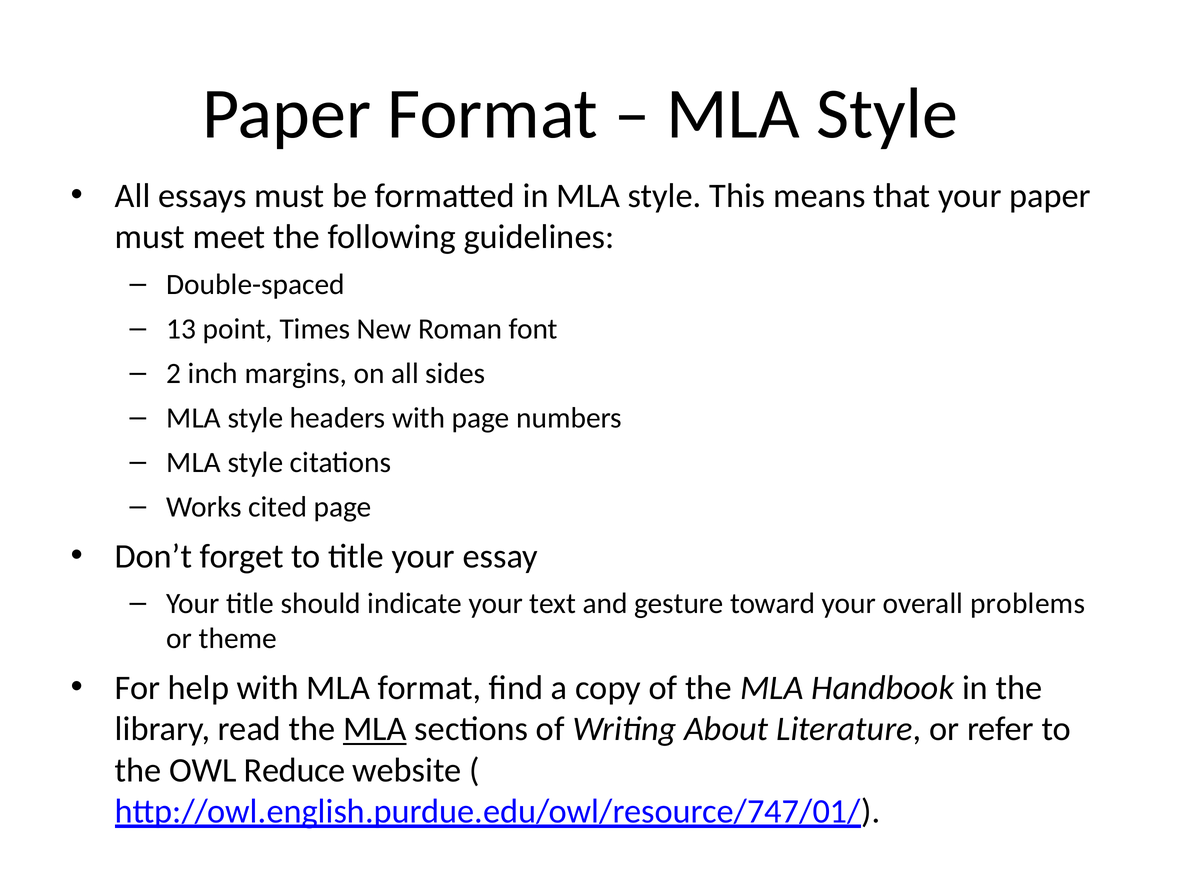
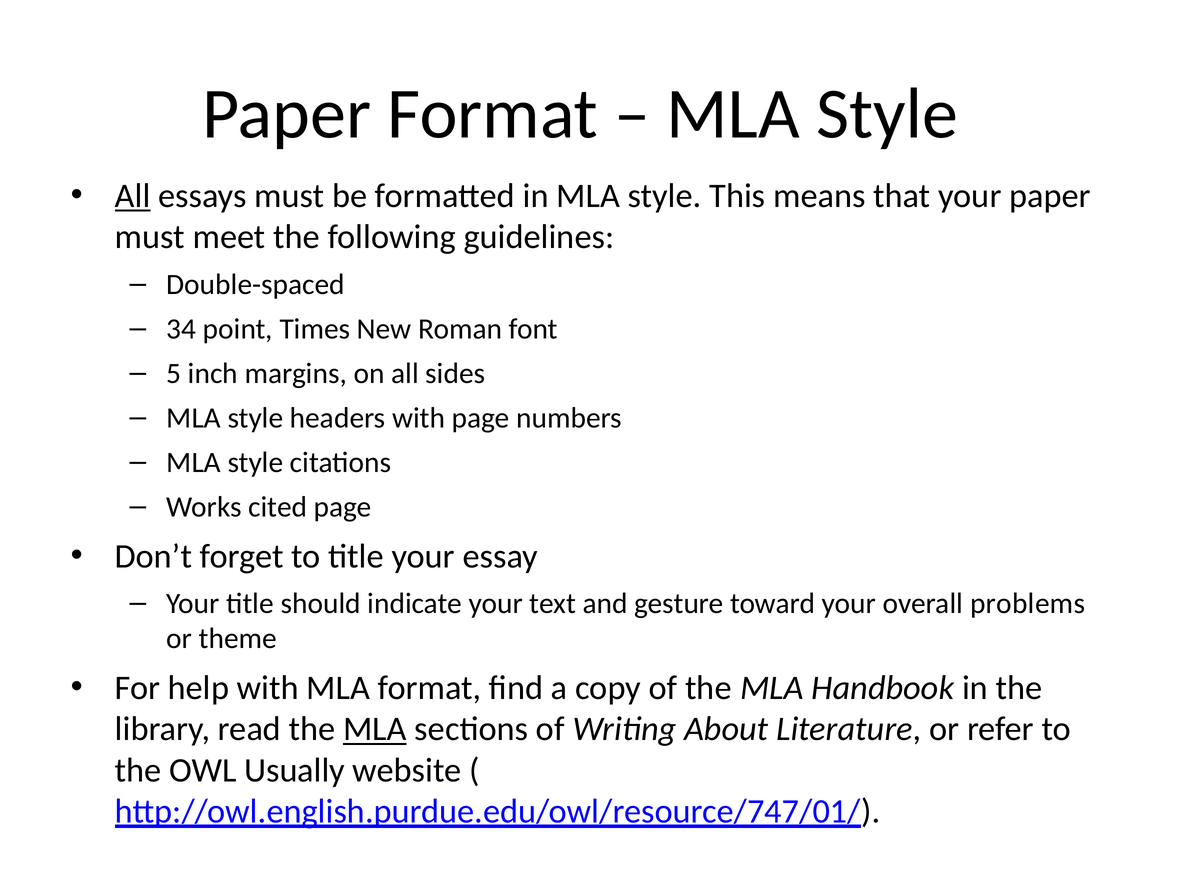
All at (133, 196) underline: none -> present
13: 13 -> 34
2: 2 -> 5
Reduce: Reduce -> Usually
